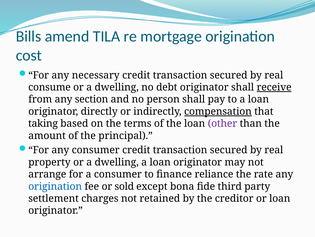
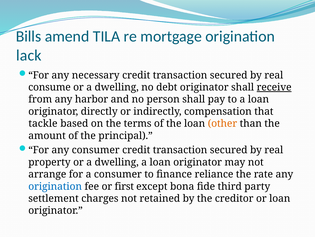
cost: cost -> lack
section: section -> harbor
compensation underline: present -> none
taking: taking -> tackle
other colour: purple -> orange
sold: sold -> first
